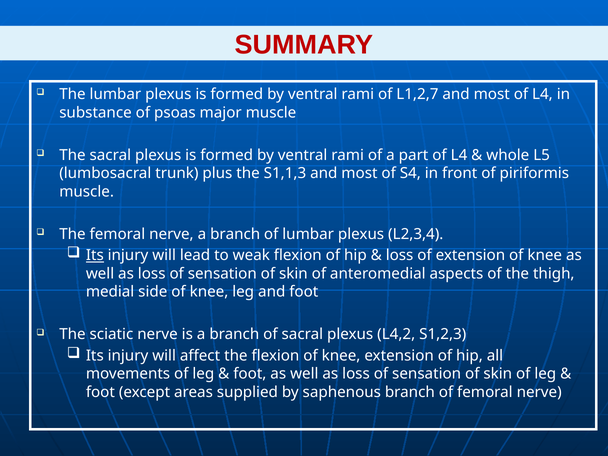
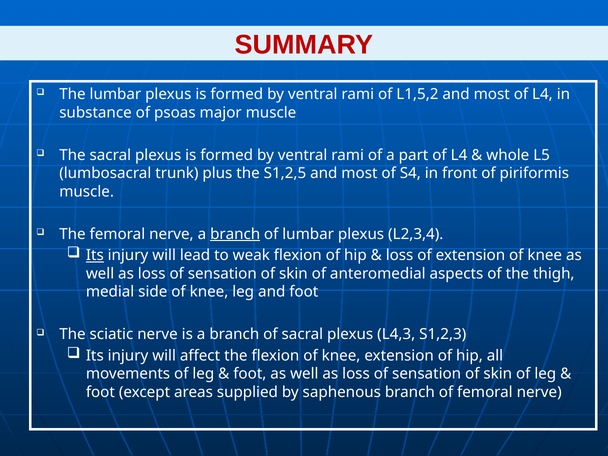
L1,2,7: L1,2,7 -> L1,5,2
S1,1,3: S1,1,3 -> S1,2,5
branch at (235, 234) underline: none -> present
L4,2: L4,2 -> L4,3
